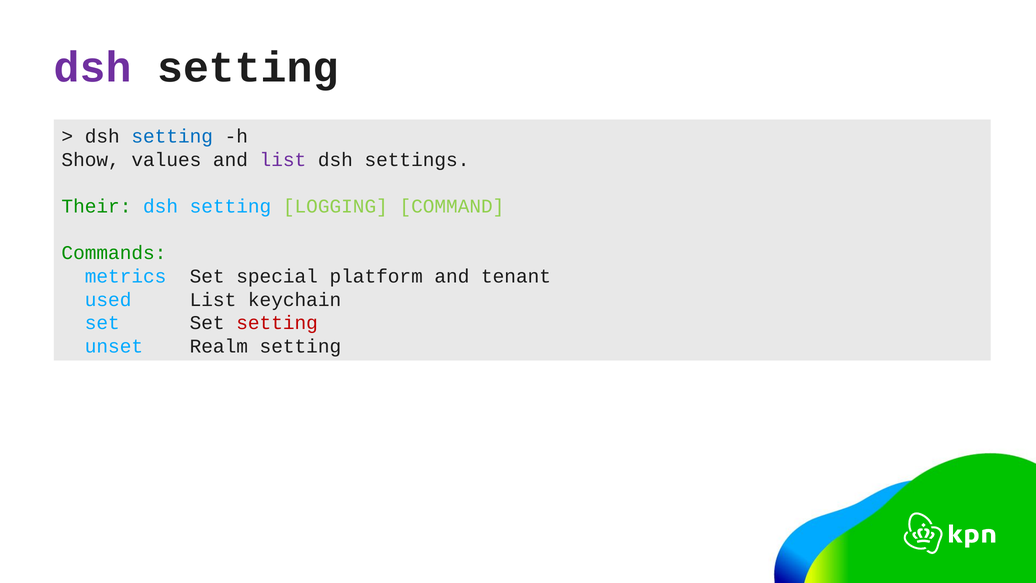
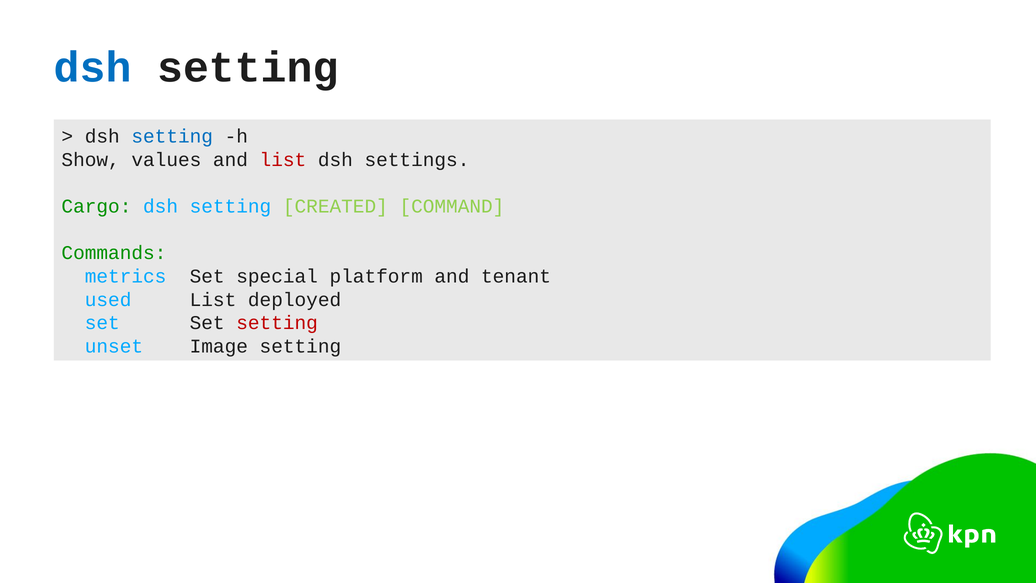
dsh at (93, 68) colour: purple -> blue
list at (283, 160) colour: purple -> red
Their: Their -> Cargo
LOGGING: LOGGING -> CREATED
keychain: keychain -> deployed
Realm: Realm -> Image
